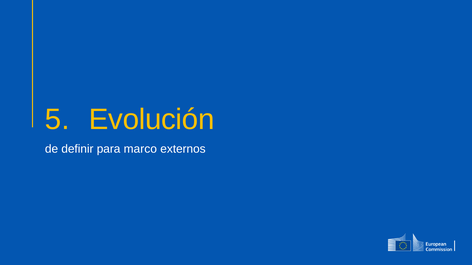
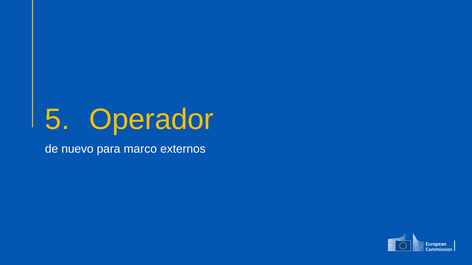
Evolución: Evolución -> Operador
definir: definir -> nuevo
